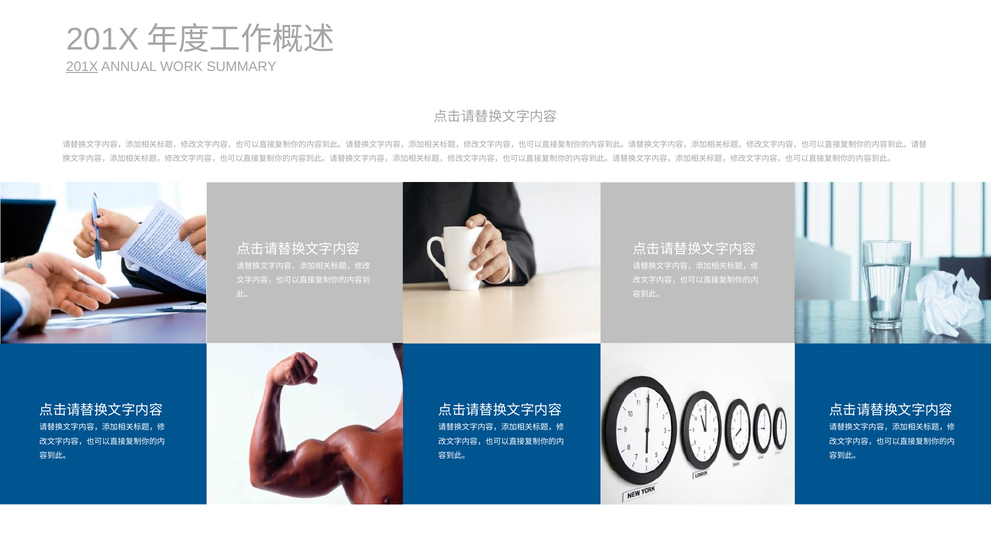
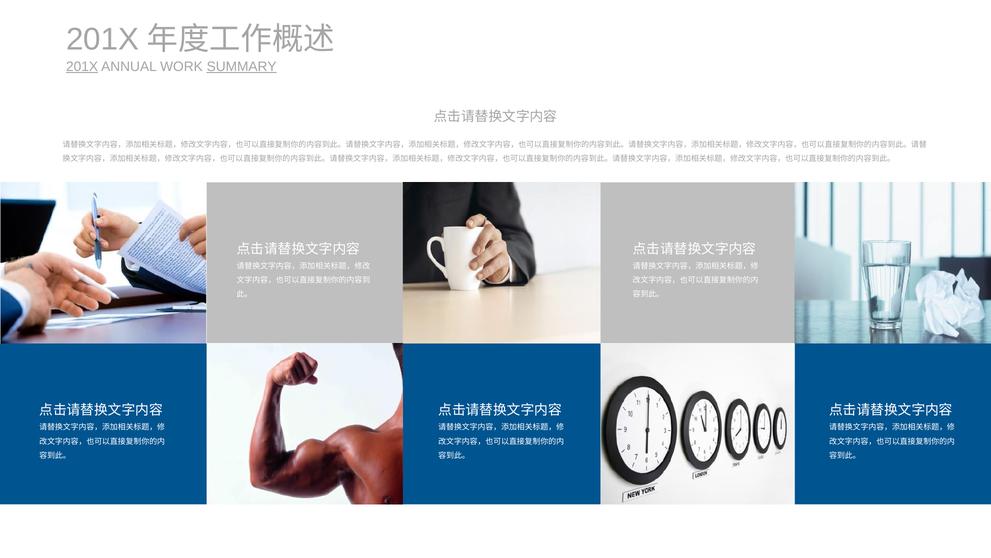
SUMMARY underline: none -> present
